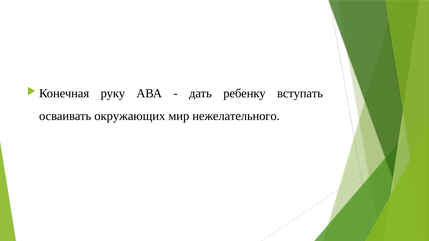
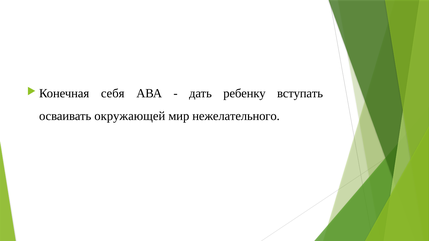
руку: руку -> себя
окружающих: окружающих -> окружающей
